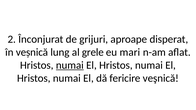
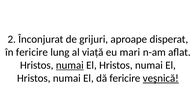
în veșnică: veșnică -> fericire
grele: grele -> viață
veşnică underline: none -> present
